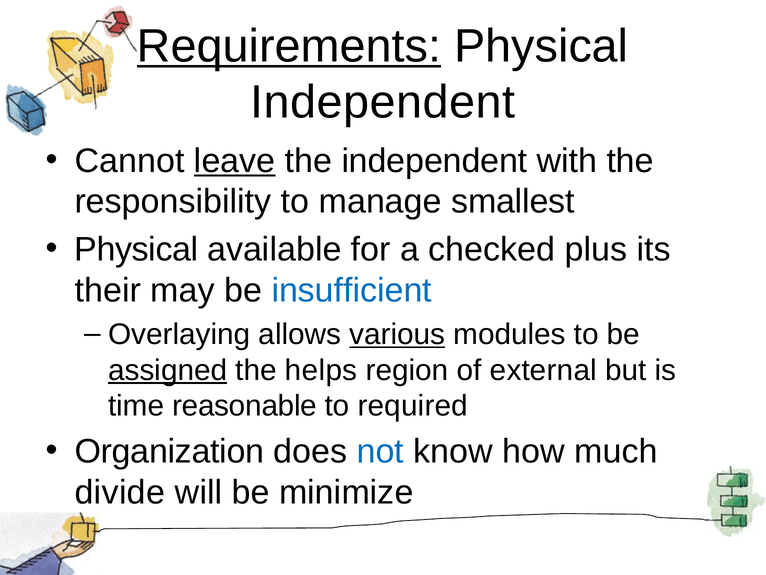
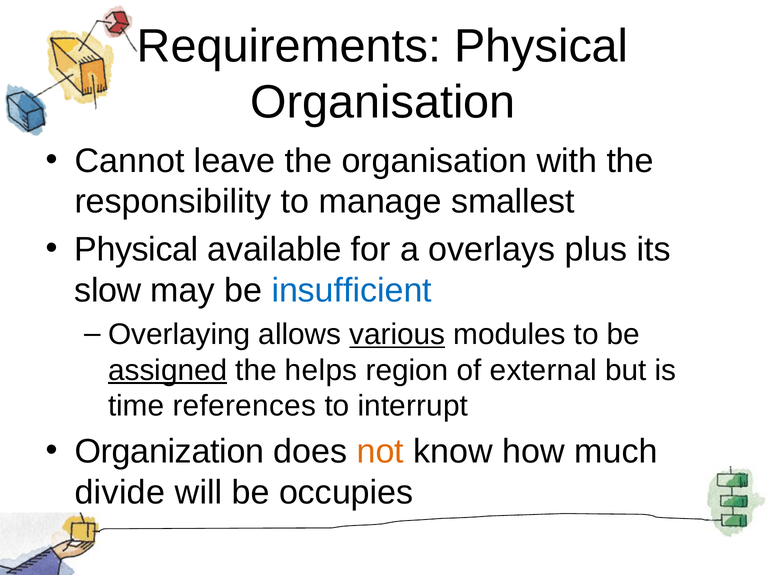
Requirements underline: present -> none
Independent at (383, 102): Independent -> Organisation
leave underline: present -> none
the independent: independent -> organisation
checked: checked -> overlays
their: their -> slow
reasonable: reasonable -> references
required: required -> interrupt
not colour: blue -> orange
minimize: minimize -> occupies
